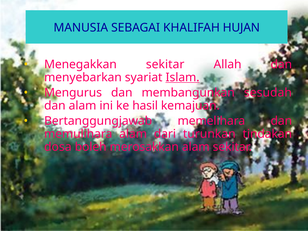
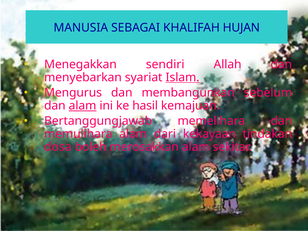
Menegakkan sekitar: sekitar -> sendiri
sesudah: sesudah -> sebelum
alam at (83, 106) underline: none -> present
turunkan: turunkan -> kekayaan
